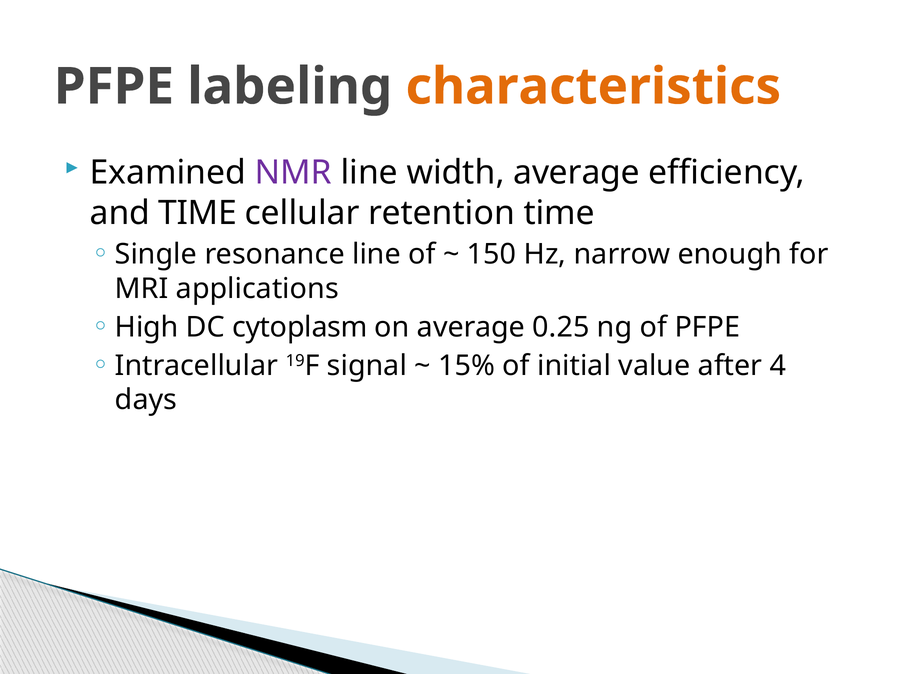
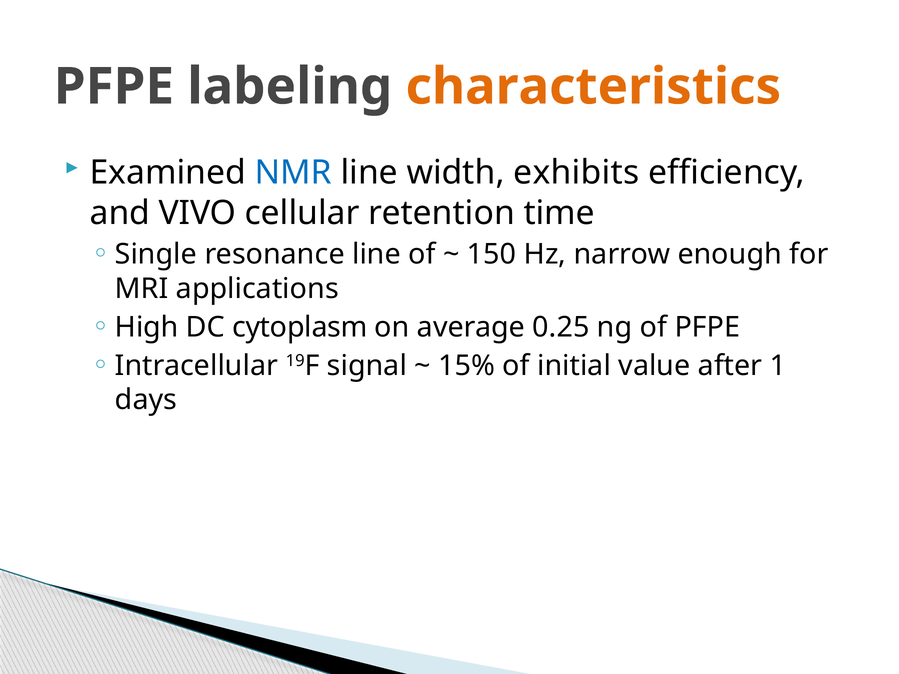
NMR colour: purple -> blue
width average: average -> exhibits
and TIME: TIME -> VIVO
4: 4 -> 1
